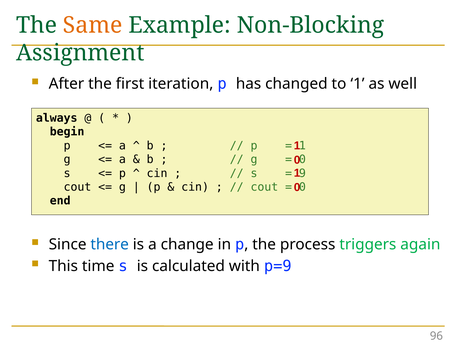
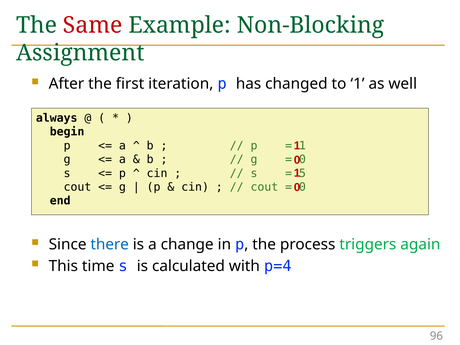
Same colour: orange -> red
9: 9 -> 5
p=9: p=9 -> p=4
